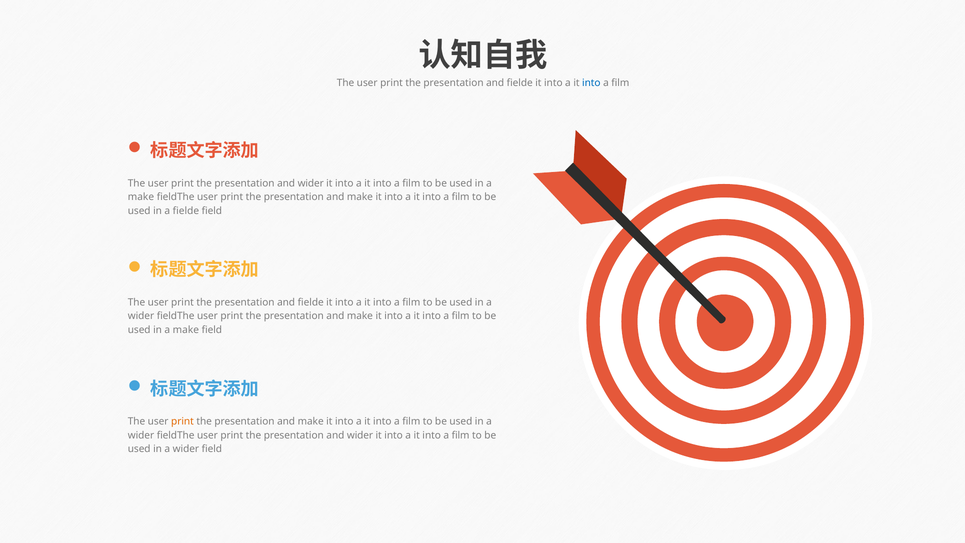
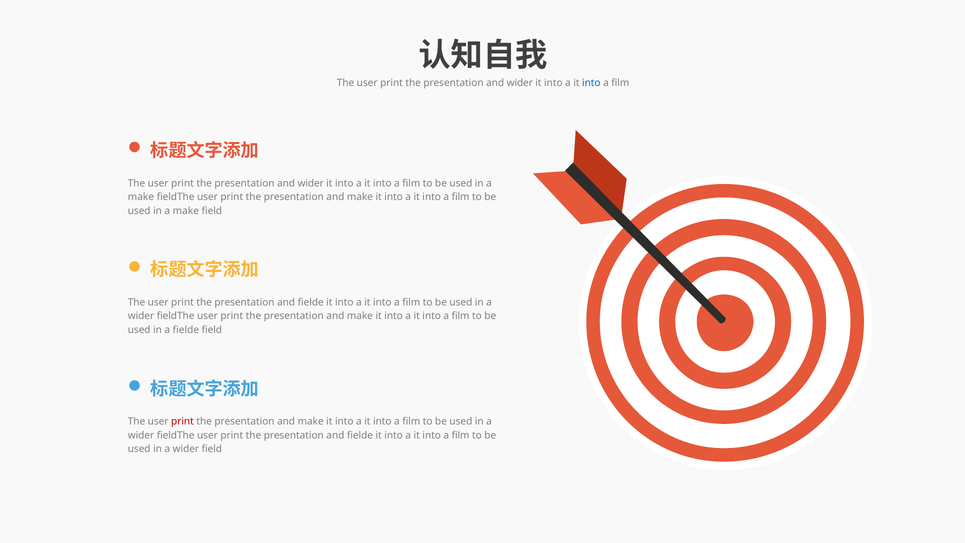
fielde at (520, 83): fielde -> wider
fielde at (186, 211): fielde -> make
make at (186, 330): make -> fielde
print at (182, 421) colour: orange -> red
wider at (360, 435): wider -> fielde
